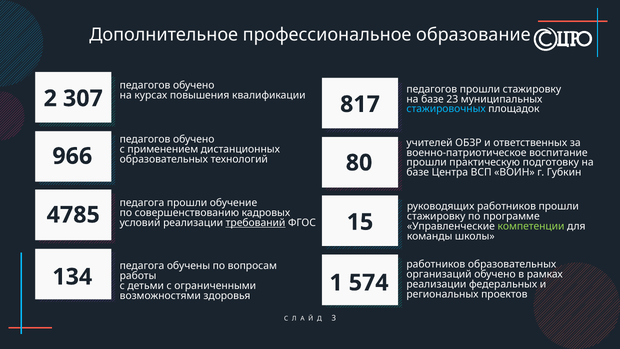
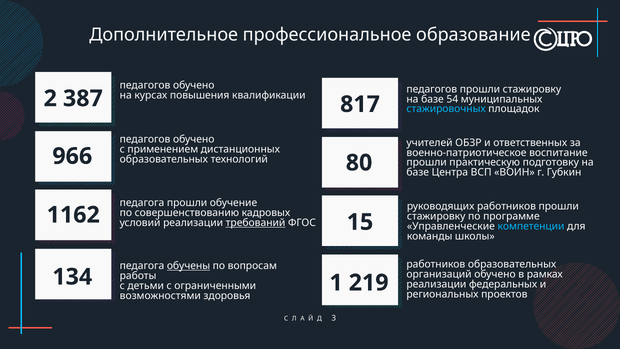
307: 307 -> 387
23: 23 -> 54
4785: 4785 -> 1162
компетенции colour: light green -> light blue
обучены underline: none -> present
574: 574 -> 219
